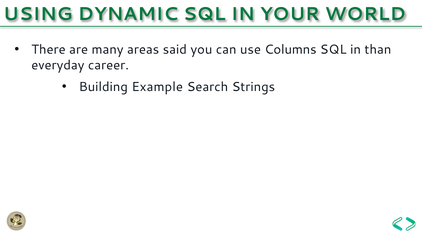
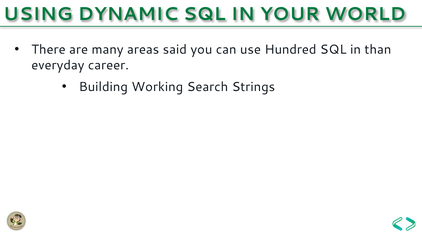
Columns: Columns -> Hundred
Example: Example -> Working
